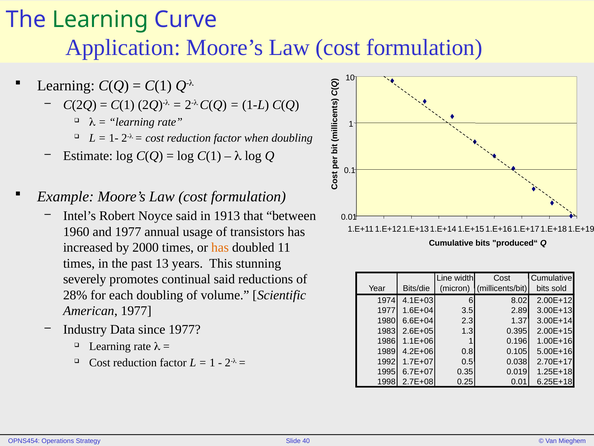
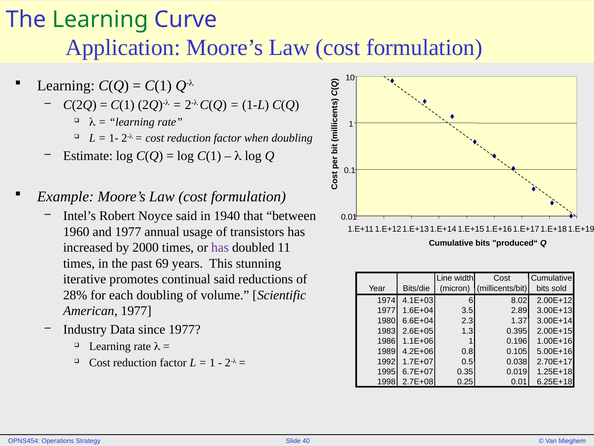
1913: 1913 -> 1940
has at (220, 247) colour: orange -> purple
13: 13 -> 69
severely: severely -> iterative
